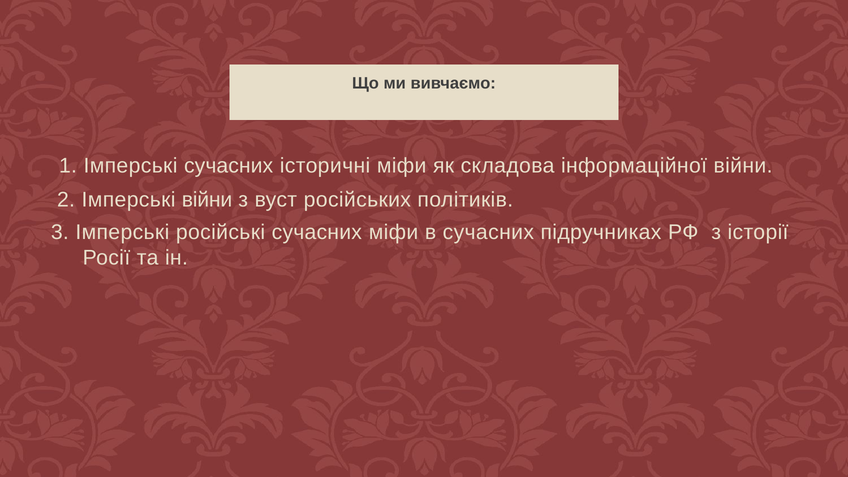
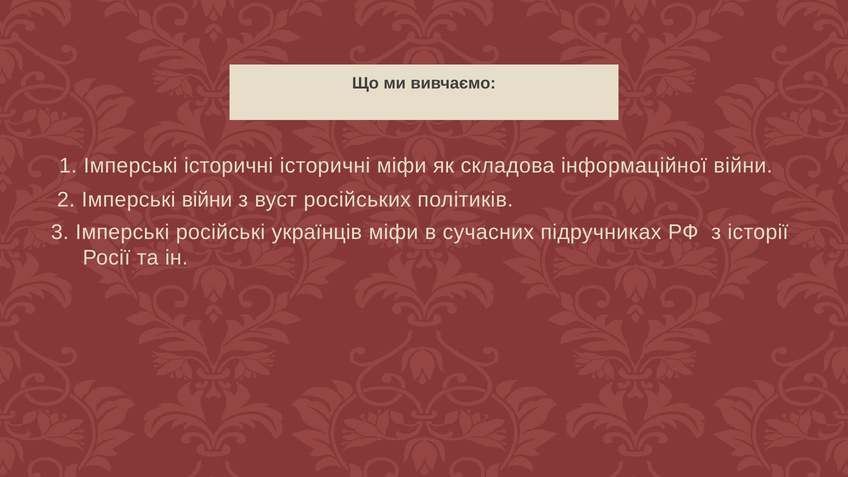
Імперські сучасних: сучасних -> історичні
російські сучасних: сучасних -> українців
